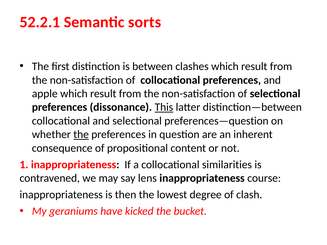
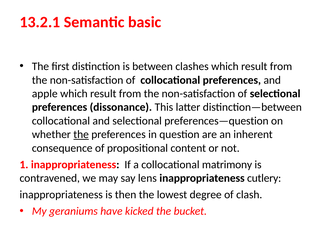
52.2.1: 52.2.1 -> 13.2.1
sorts: sorts -> basic
This underline: present -> none
similarities: similarities -> matrimony
course: course -> cutlery
